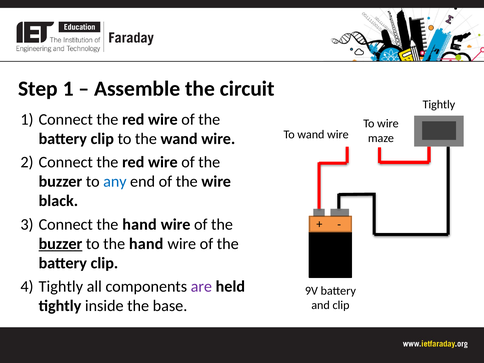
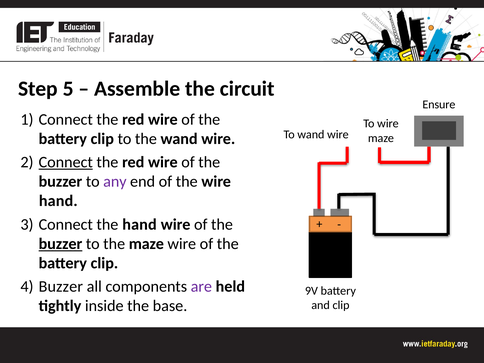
Step 1: 1 -> 5
Tightly at (439, 105): Tightly -> Ensure
Connect at (66, 162) underline: none -> present
any colour: blue -> purple
black at (58, 201): black -> hand
to the hand: hand -> maze
4 Tightly: Tightly -> Buzzer
